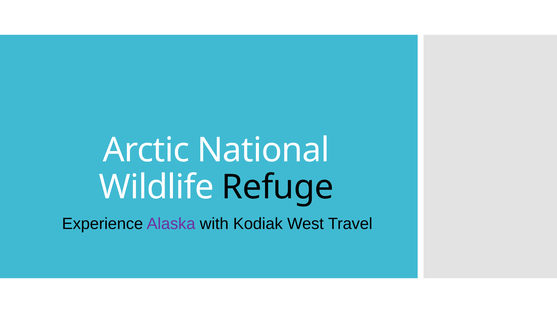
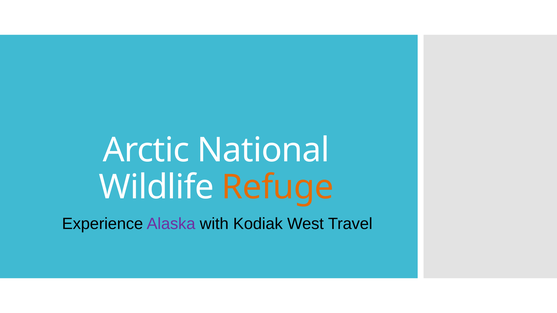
Refuge colour: black -> orange
